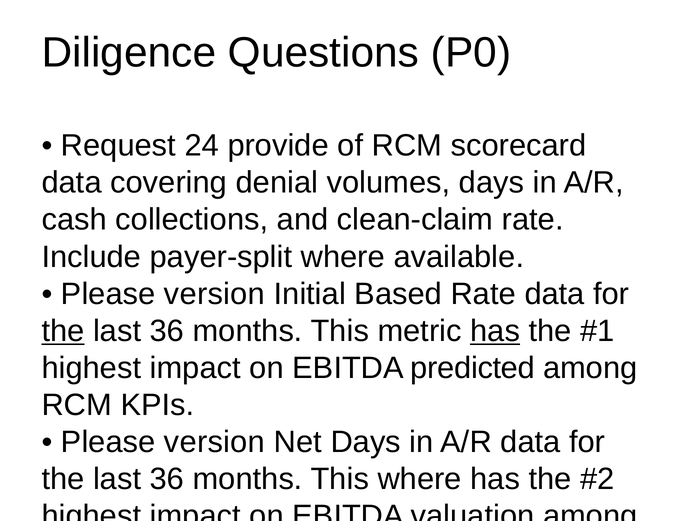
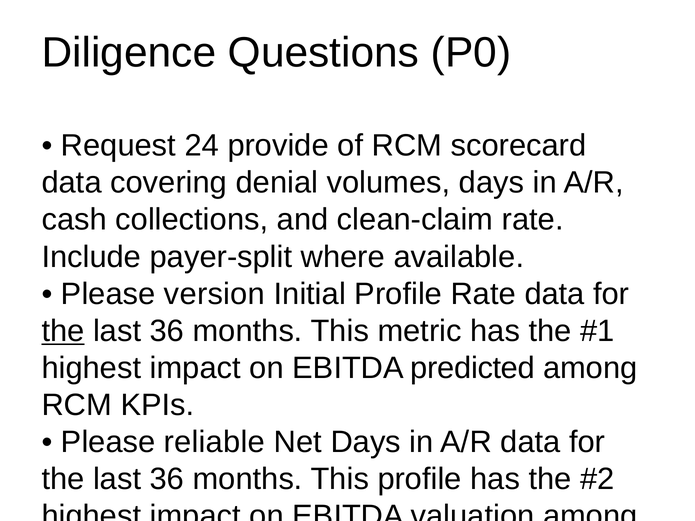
Initial Based: Based -> Profile
has at (495, 331) underline: present -> none
version at (214, 442): version -> reliable
This where: where -> profile
